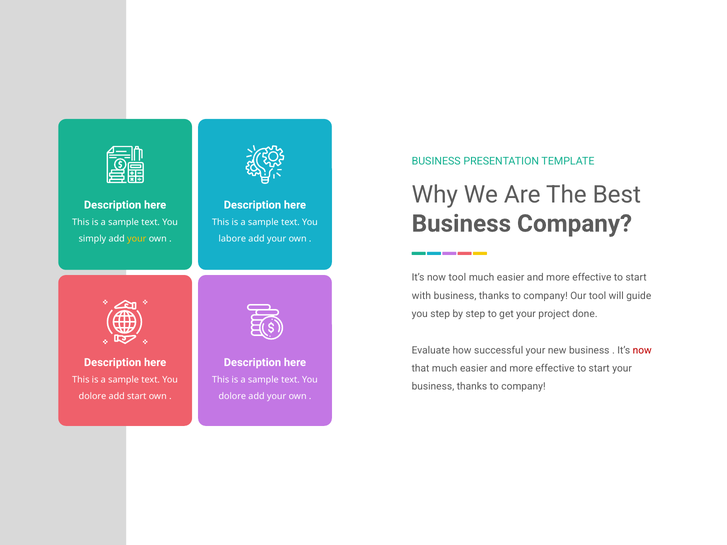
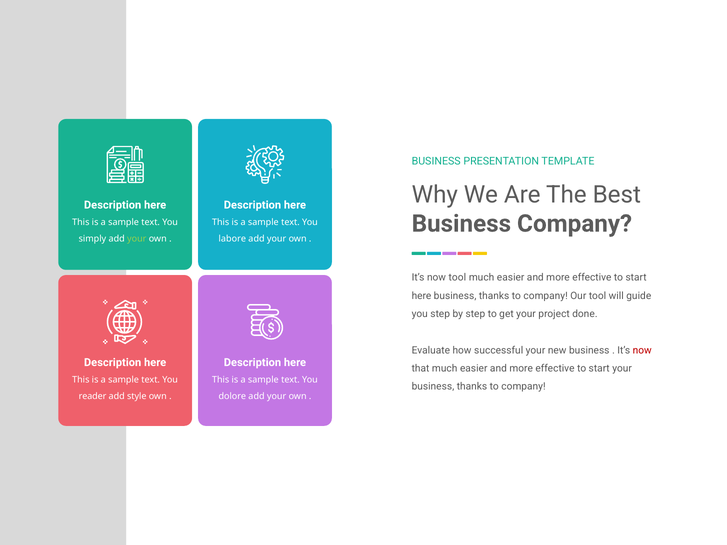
your at (137, 239) colour: yellow -> light green
with at (421, 296): with -> here
dolore at (92, 396): dolore -> reader
add start: start -> style
